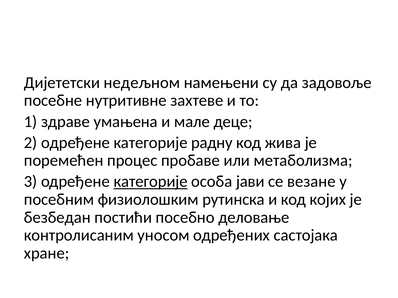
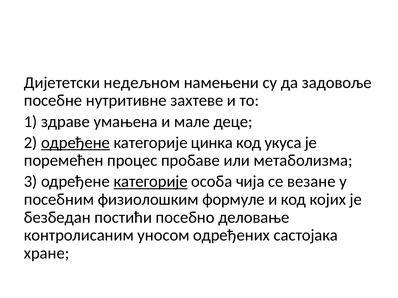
одређене at (75, 143) underline: none -> present
радну: радну -> цинка
жива: жива -> укуса
јави: јави -> чија
рутинска: рутинска -> формуле
